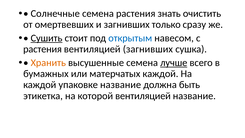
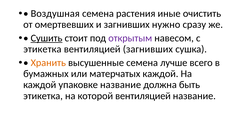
Солнечные: Солнечные -> Воздушная
знать: знать -> иные
только: только -> нужно
открытым colour: blue -> purple
растения at (42, 49): растения -> этикетка
лучше underline: present -> none
